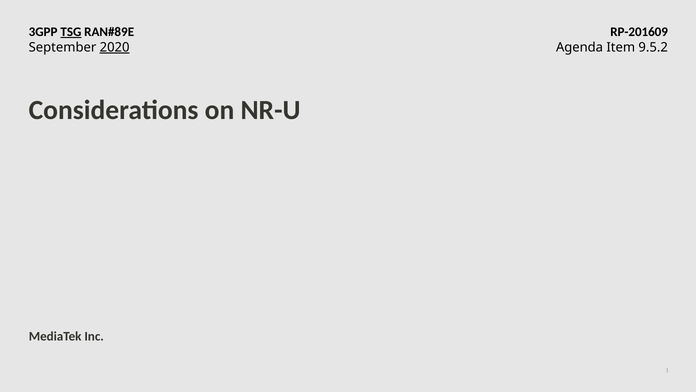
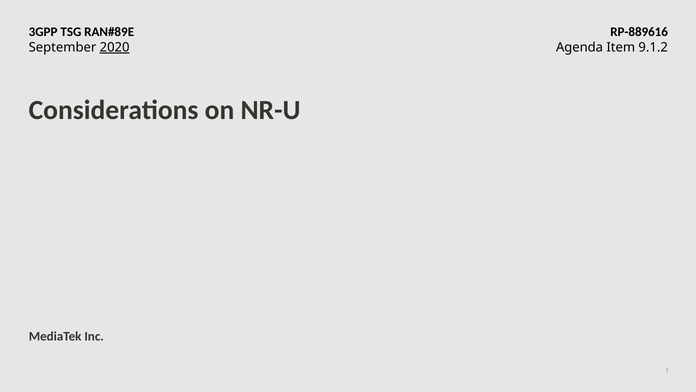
TSG underline: present -> none
RP-201609: RP-201609 -> RP-889616
9.5.2: 9.5.2 -> 9.1.2
